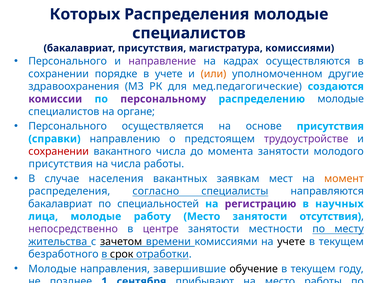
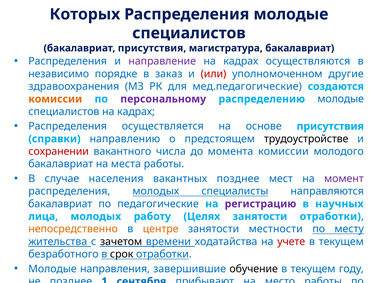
магистратура комиссиями: комиссиями -> бакалавриат
Персонального at (68, 61): Персонального -> Распределения
сохранении at (59, 74): сохранении -> независимо
в учете: учете -> заказ
или colour: orange -> red
комиссии at (55, 99) colour: purple -> orange
специалистов на органе: органе -> кадрах
Персонального at (68, 126): Персонального -> Распределения
трудоустройстве colour: purple -> black
момента занятости: занятости -> комиссии
присутствия at (61, 164): присутствия -> бакалавриат
на числа: числа -> места
вакантных заявкам: заявкам -> позднее
момент colour: orange -> purple
распределения согласно: согласно -> молодых
специальностей: специальностей -> педагогические
лица молодые: молодые -> молодых
работу Место: Место -> Целях
занятости отсутствия: отсутствия -> отработки
непосредственно colour: purple -> orange
центре colour: purple -> orange
времени комиссиями: комиссиями -> ходатайства
учете at (291, 242) colour: black -> red
